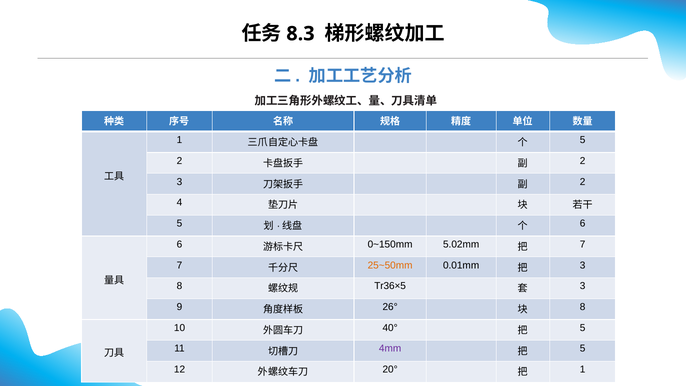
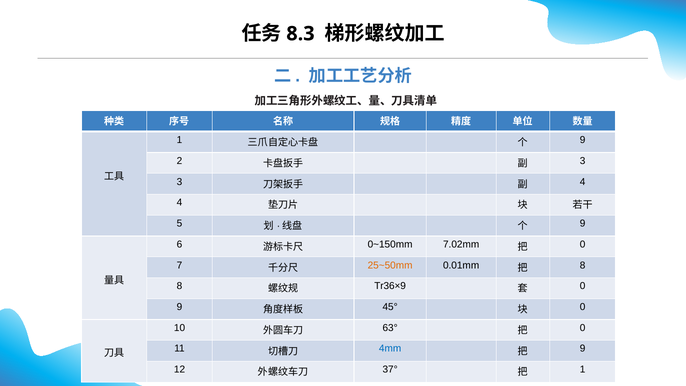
5 at (583, 140): 5 -> 9
2 at (583, 161): 2 -> 3
2 at (583, 182): 2 -> 4
6 at (583, 223): 6 -> 9
5.02mm: 5.02mm -> 7.02mm
7 at (583, 244): 7 -> 0
3 at (583, 265): 3 -> 8
Tr36×5: Tr36×5 -> Tr36×9
3 at (583, 286): 3 -> 0
26°: 26° -> 45°
8 at (583, 307): 8 -> 0
40°: 40° -> 63°
5 at (583, 328): 5 -> 0
4mm colour: purple -> blue
5 at (583, 349): 5 -> 9
20°: 20° -> 37°
